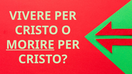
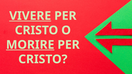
VIVERE underline: none -> present
